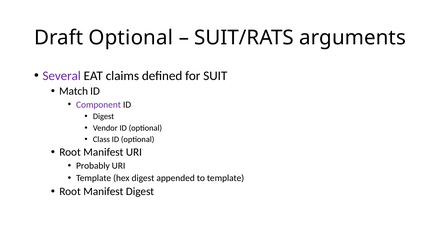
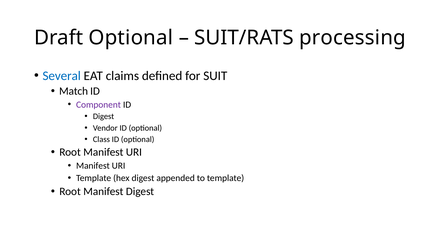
arguments: arguments -> processing
Several colour: purple -> blue
Probably at (93, 166): Probably -> Manifest
